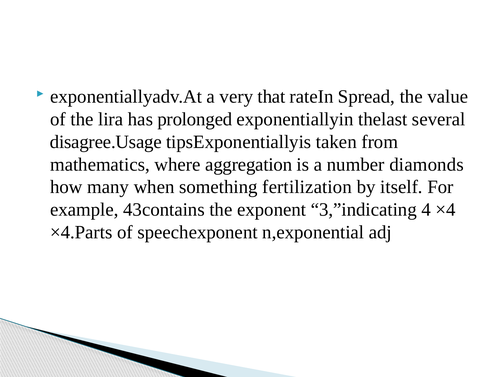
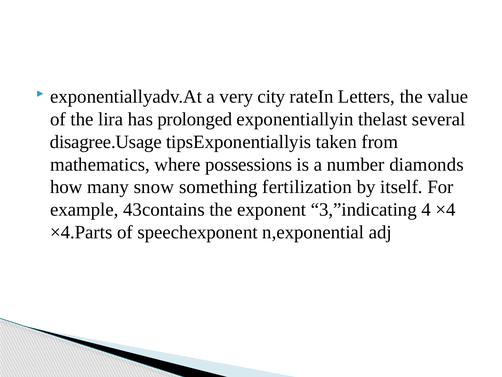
that: that -> city
Spread: Spread -> Letters
aggregation: aggregation -> possessions
when: when -> snow
